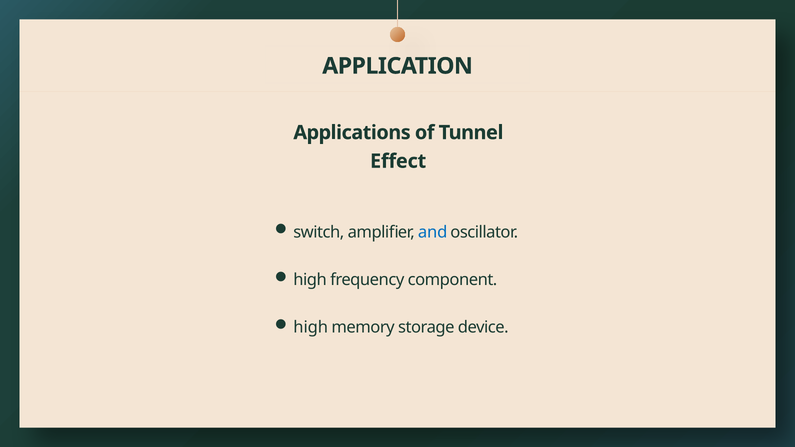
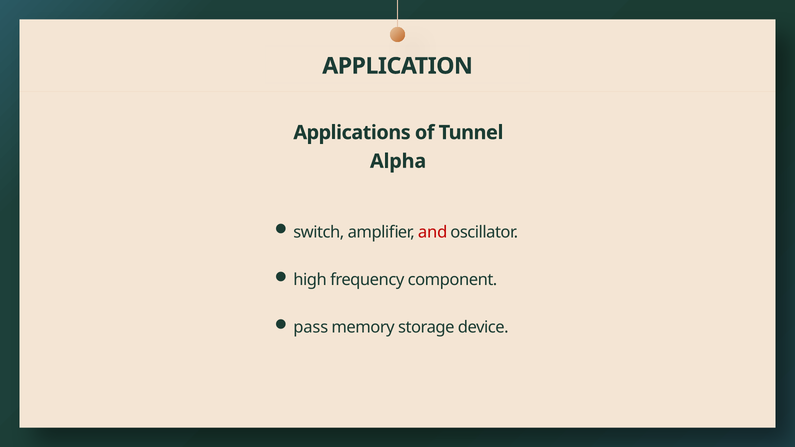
Effect: Effect -> Alpha
and colour: blue -> red
high at (311, 328): high -> pass
